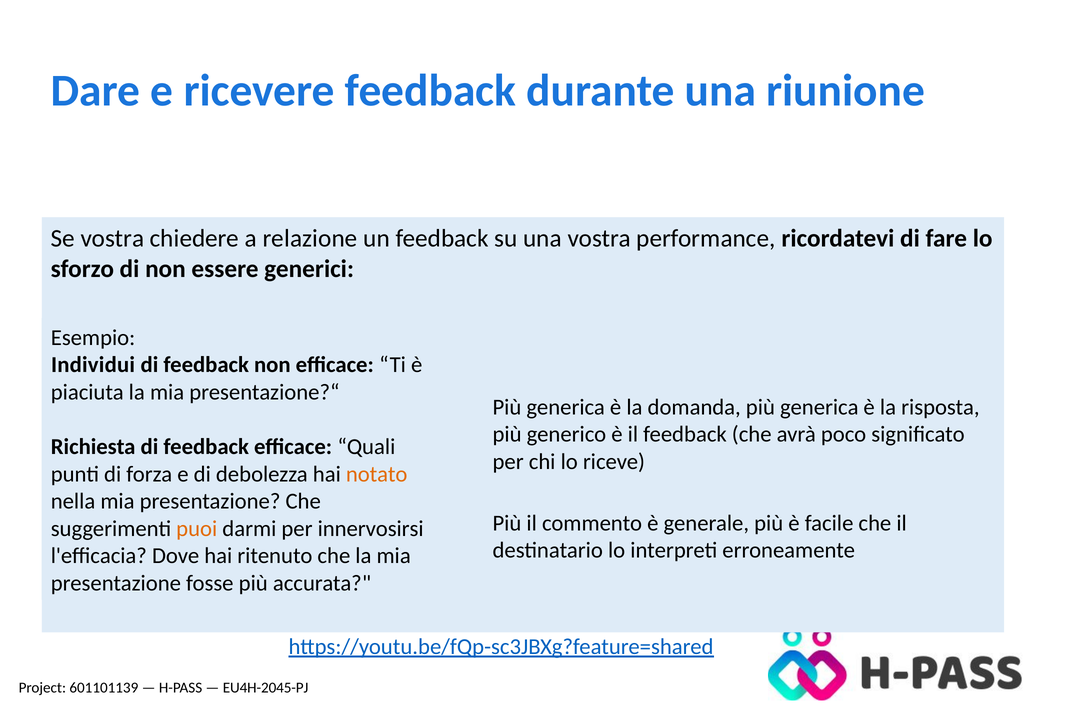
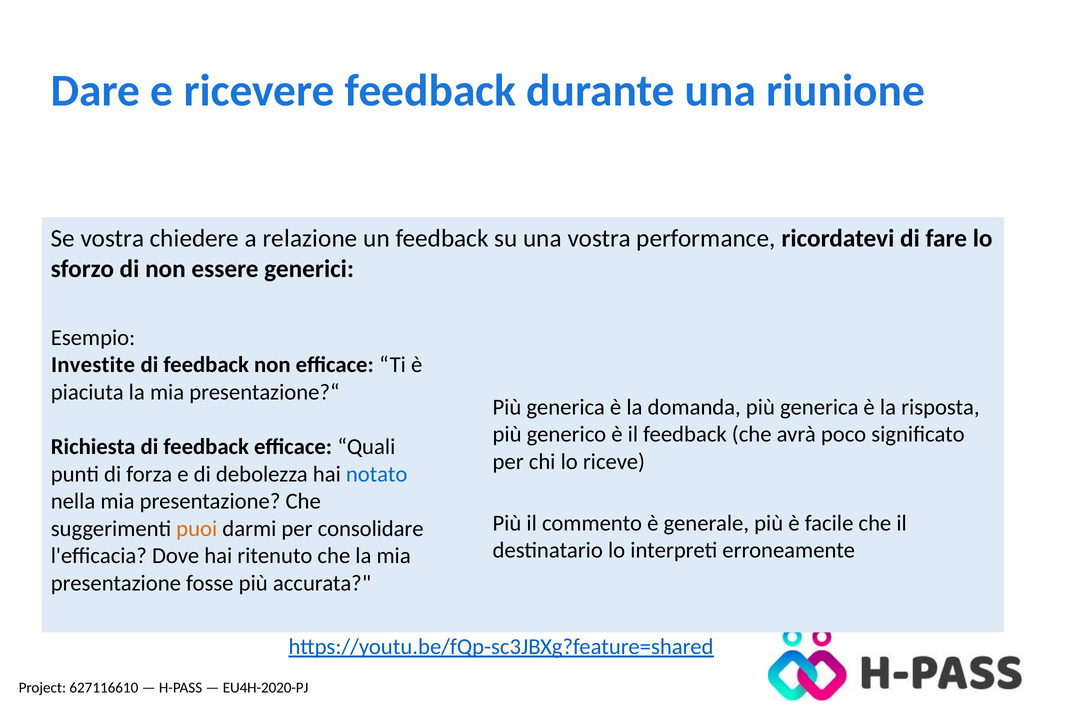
Individui: Individui -> Investite
notato colour: orange -> blue
innervosirsi: innervosirsi -> consolidare
601101139: 601101139 -> 627116610
EU4H-2045-PJ: EU4H-2045-PJ -> EU4H-2020-PJ
